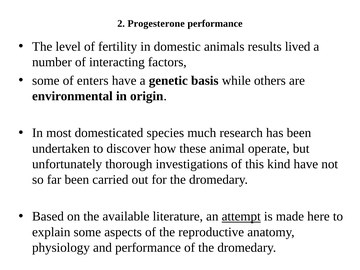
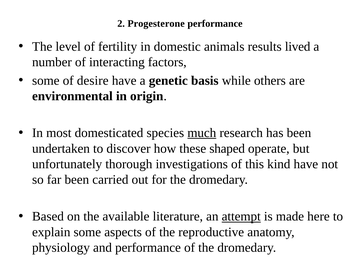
enters: enters -> desire
much underline: none -> present
animal: animal -> shaped
